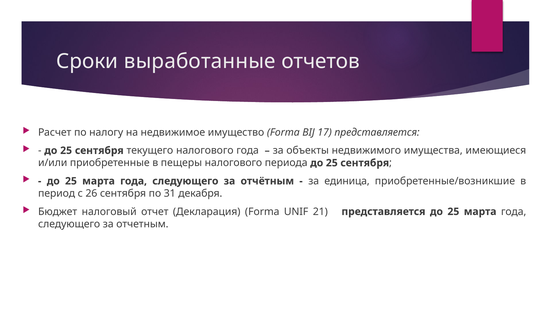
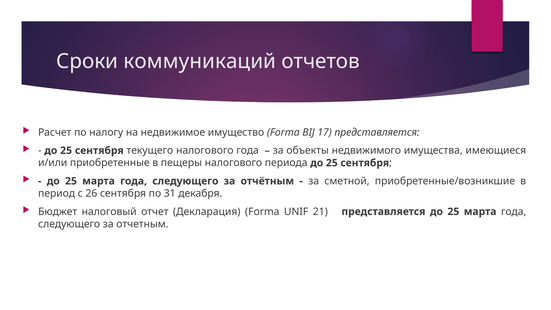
выработанные: выработанные -> коммуникаций
единица: единица -> сметной
